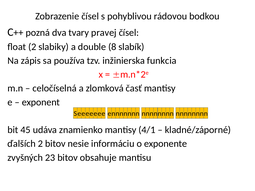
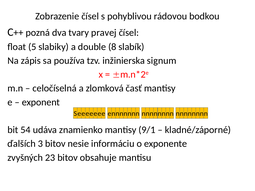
float 2: 2 -> 5
funkcia: funkcia -> signum
45: 45 -> 54
4/1: 4/1 -> 9/1
ďalších 2: 2 -> 3
